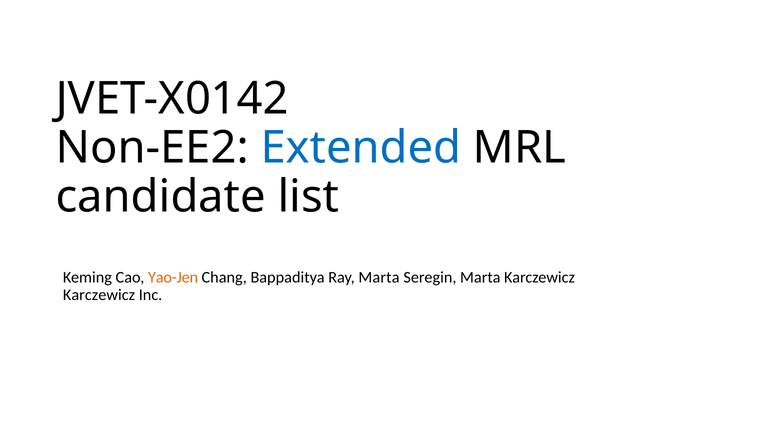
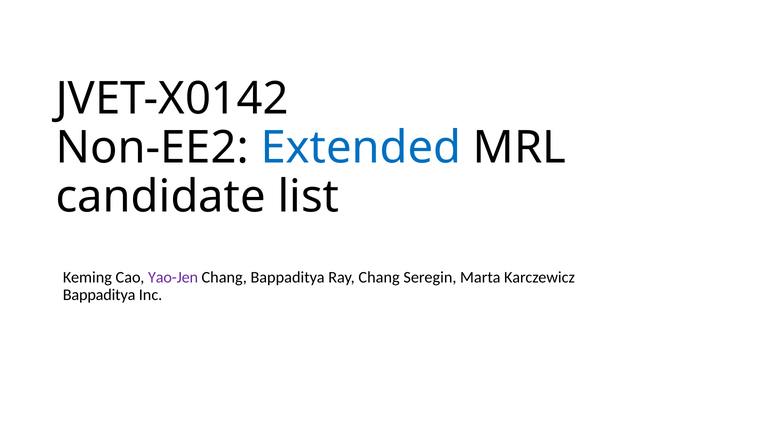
Yao-Jen colour: orange -> purple
Ray Marta: Marta -> Chang
Karczewicz at (99, 295): Karczewicz -> Bappaditya
